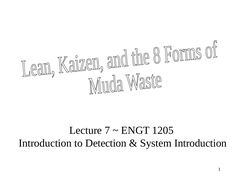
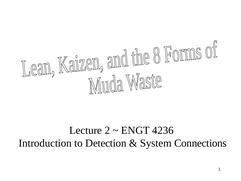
7: 7 -> 2
1205: 1205 -> 4236
System Introduction: Introduction -> Connections
